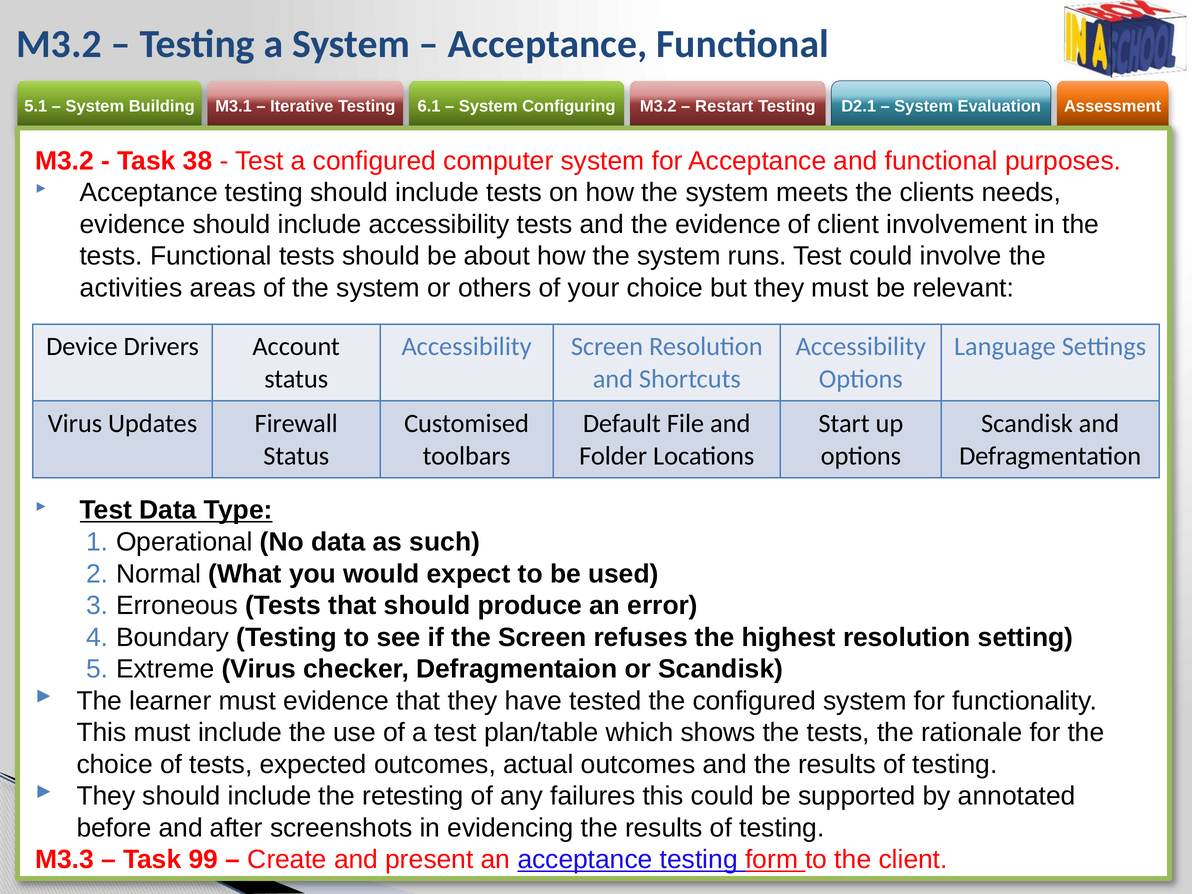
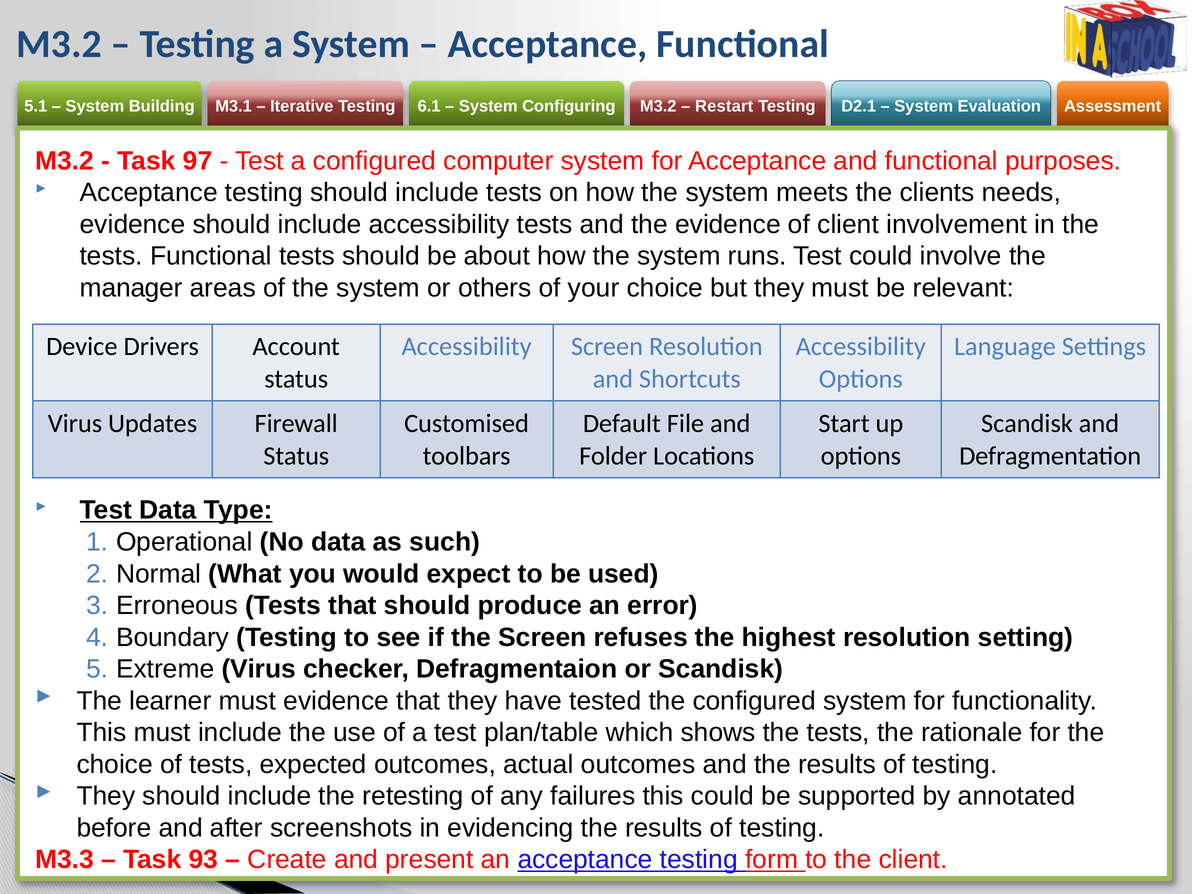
38: 38 -> 97
activities: activities -> manager
99: 99 -> 93
